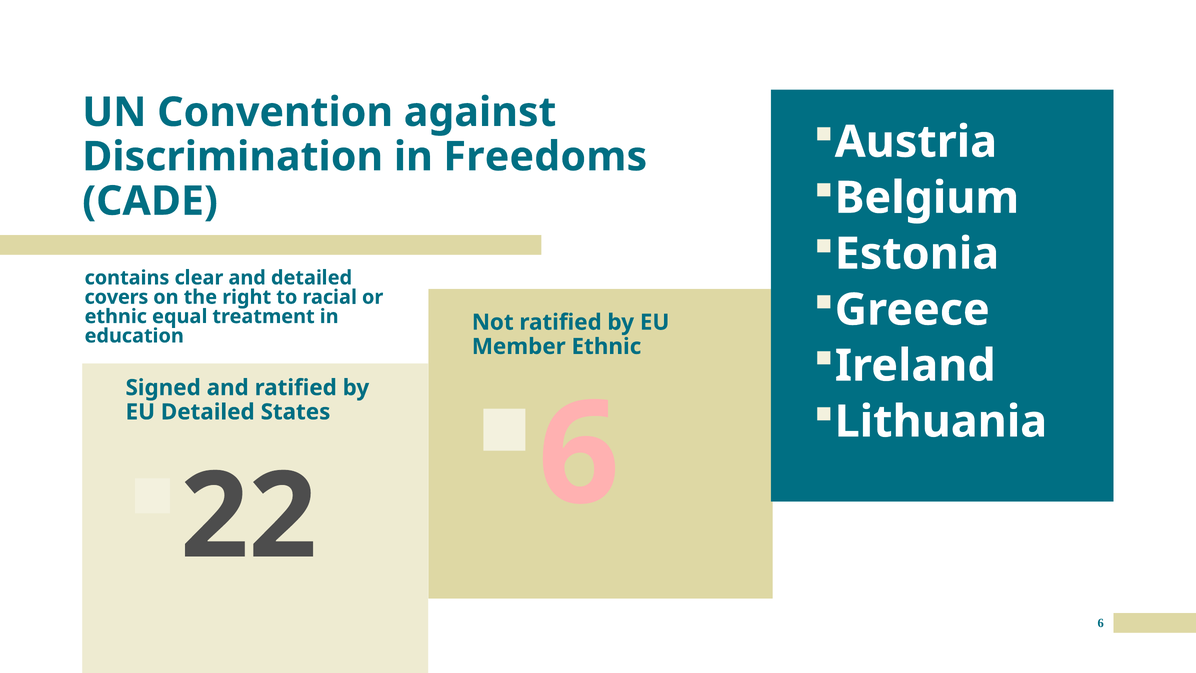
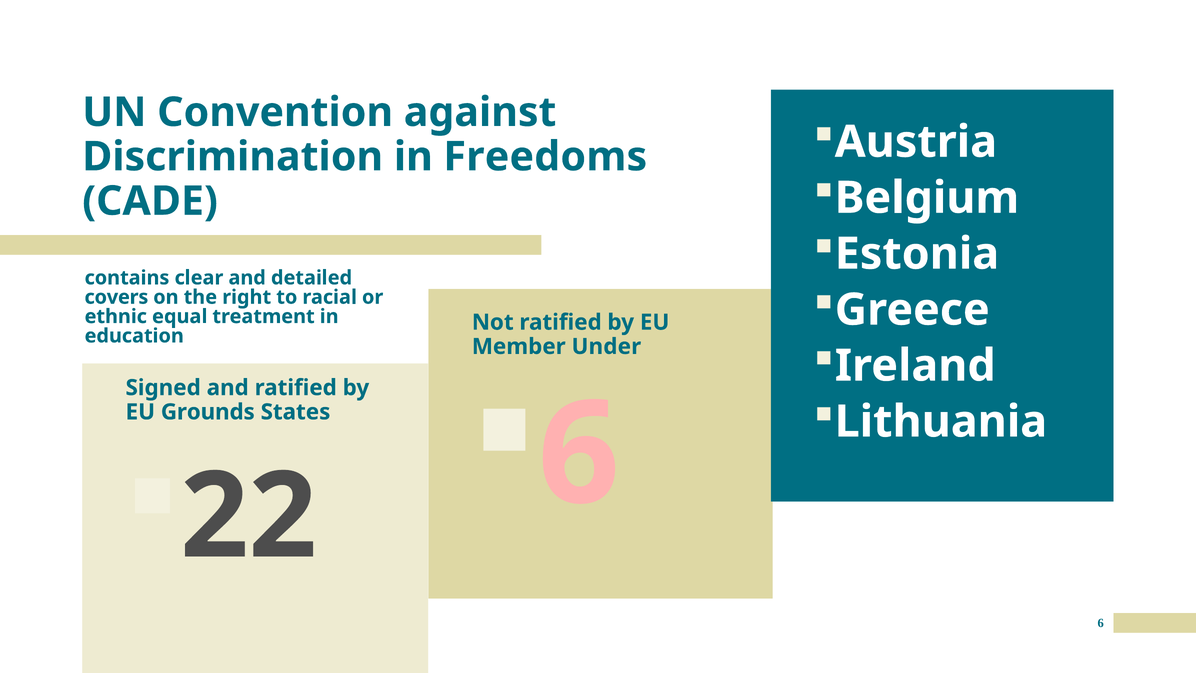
Member Ethnic: Ethnic -> Under
EU Detailed: Detailed -> Grounds
